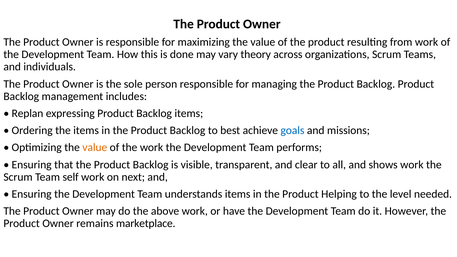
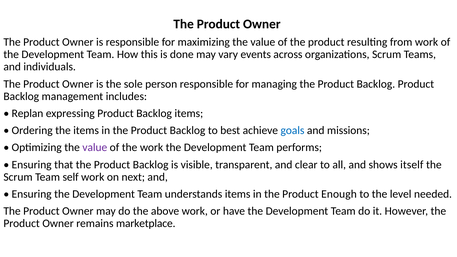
theory: theory -> events
value at (95, 148) colour: orange -> purple
shows work: work -> itself
Helping: Helping -> Enough
